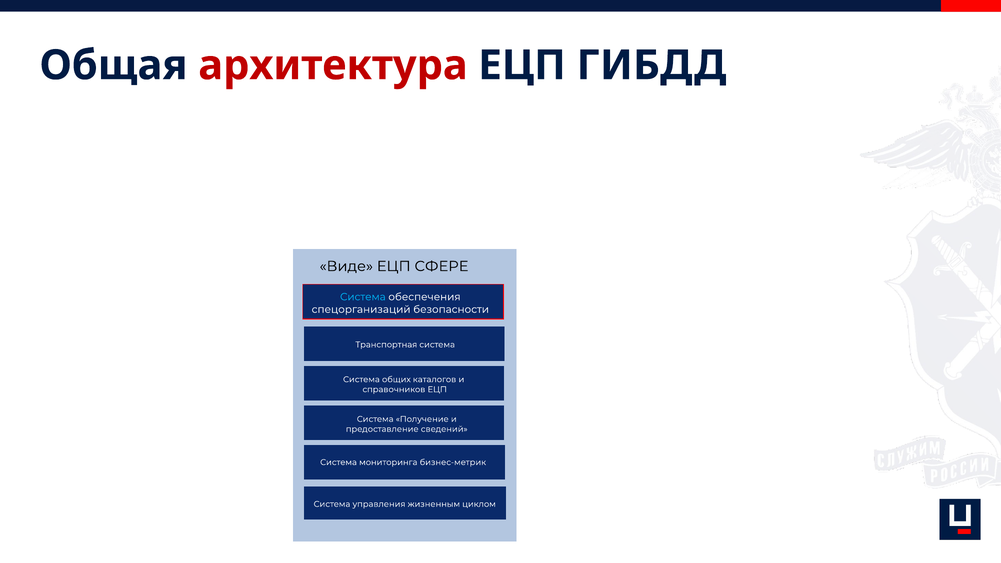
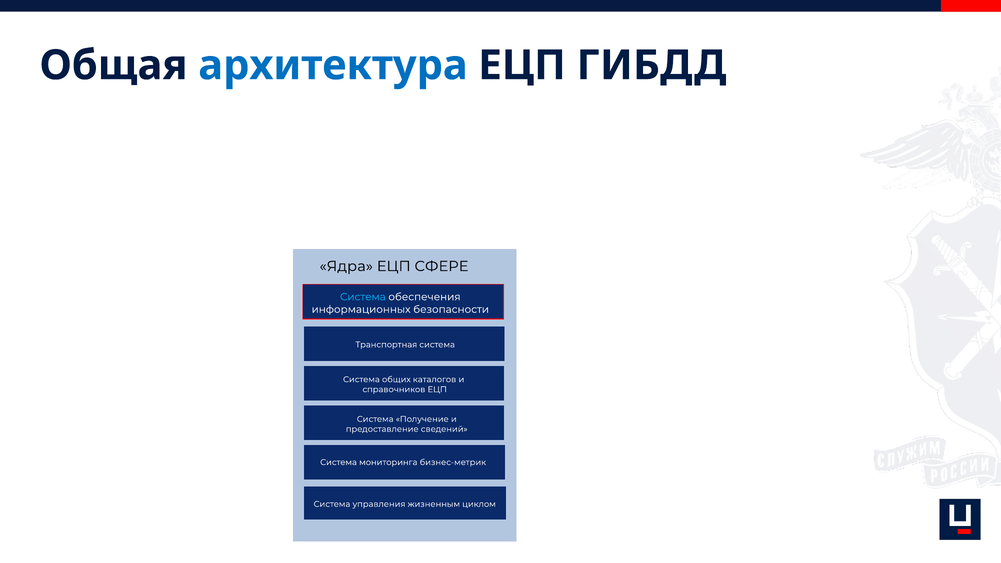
архитектура colour: red -> blue
Виде: Виде -> Ядра
спецорганизаций: спецорганизаций -> информационных
